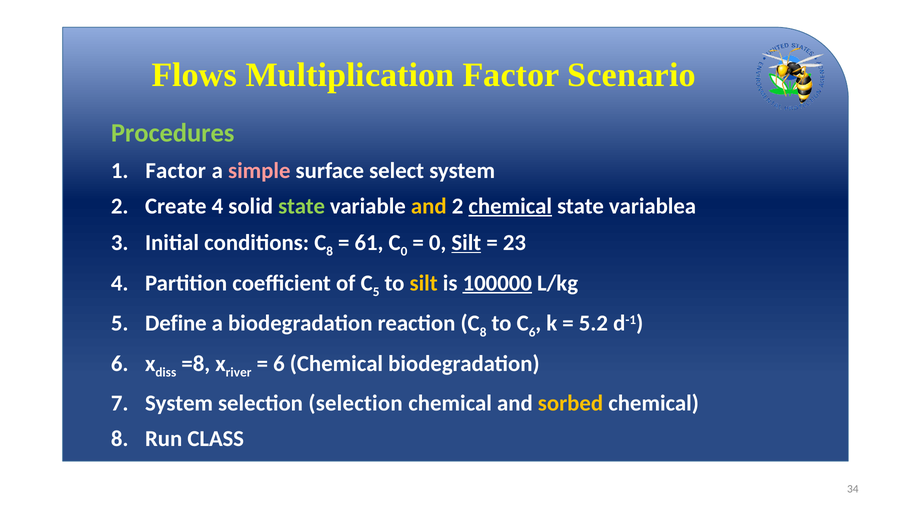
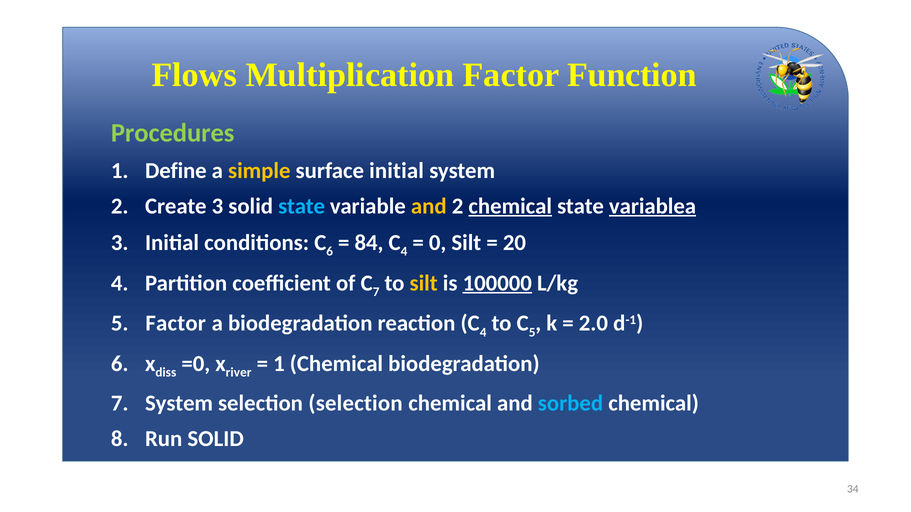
Scenario: Scenario -> Function
1 Factor: Factor -> Define
simple colour: pink -> yellow
surface select: select -> initial
Create 4: 4 -> 3
state at (302, 206) colour: light green -> light blue
variablea underline: none -> present
8 at (330, 252): 8 -> 6
61: 61 -> 84
0 at (404, 252): 0 -> 4
Silt at (466, 243) underline: present -> none
23: 23 -> 20
5 at (376, 292): 5 -> 7
Define at (176, 324): Define -> Factor
8 at (483, 333): 8 -> 4
6 at (532, 333): 6 -> 5
5.2: 5.2 -> 2.0
=8: =8 -> =0
6 at (279, 364): 6 -> 1
sorbed colour: yellow -> light blue
Run CLASS: CLASS -> SOLID
